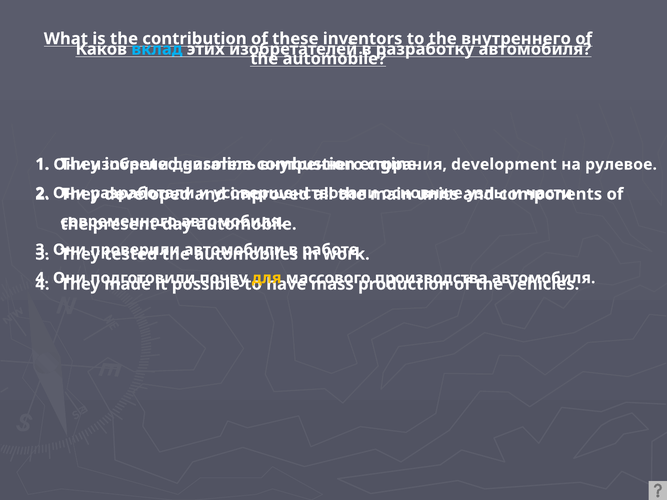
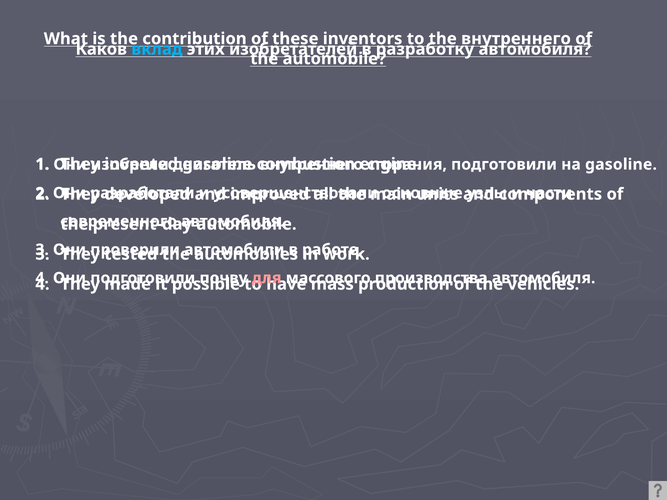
development at (504, 165): development -> подготовили
на рулевое: рулевое -> gasoline
для colour: yellow -> pink
